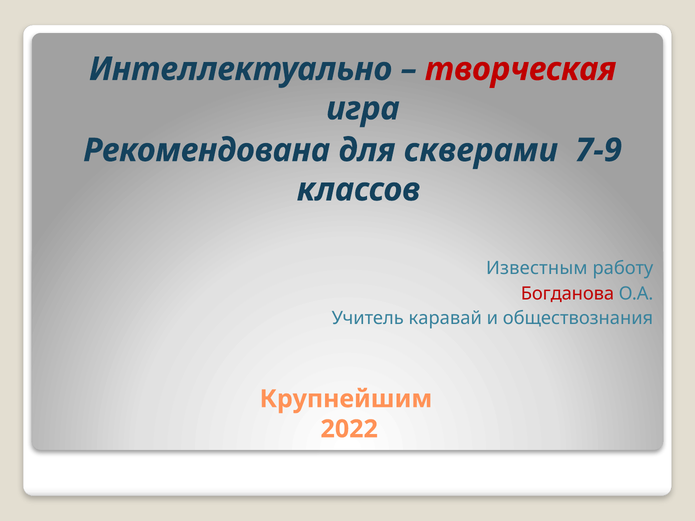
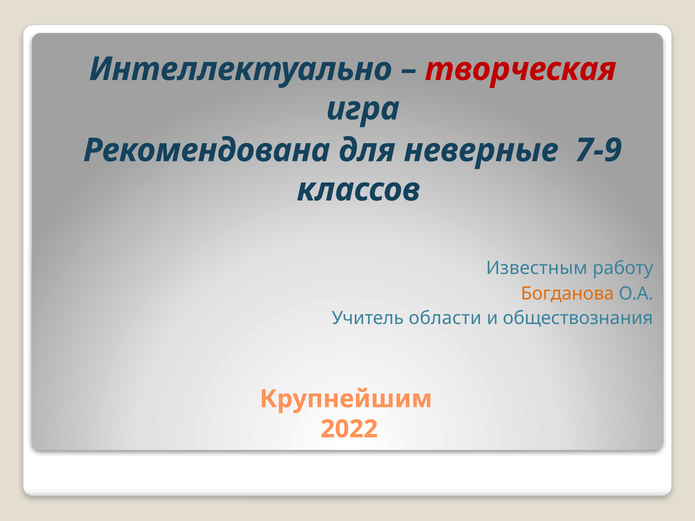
скверами: скверами -> неверные
Богданова colour: red -> orange
каравай: каравай -> области
